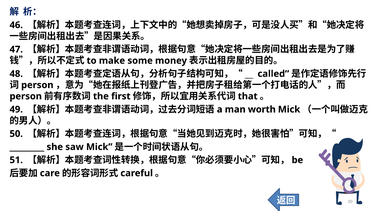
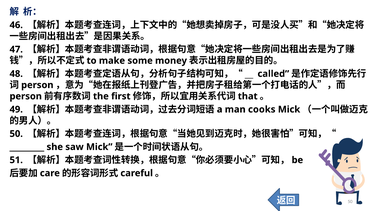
worth: worth -> cooks
